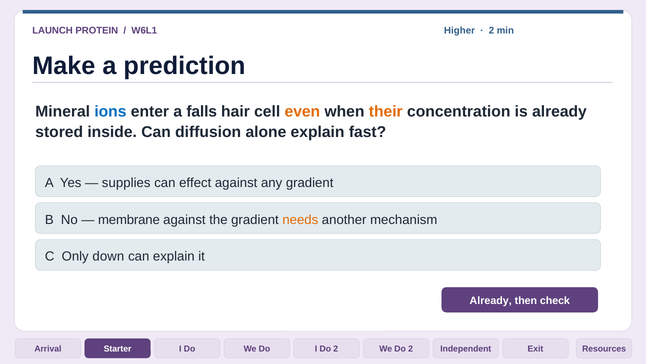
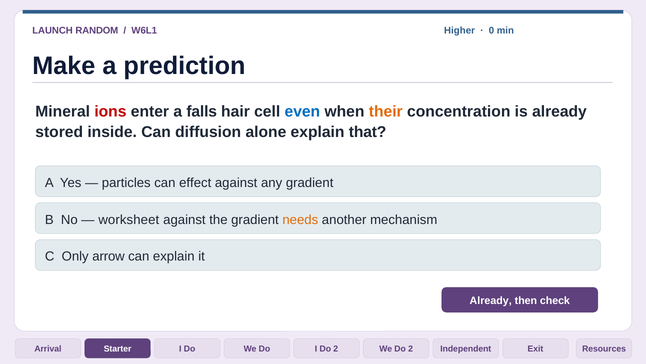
PROTEIN: PROTEIN -> RANDOM
2 at (492, 30): 2 -> 0
ions colour: blue -> red
even colour: orange -> blue
fast: fast -> that
supplies: supplies -> particles
membrane: membrane -> worksheet
down: down -> arrow
